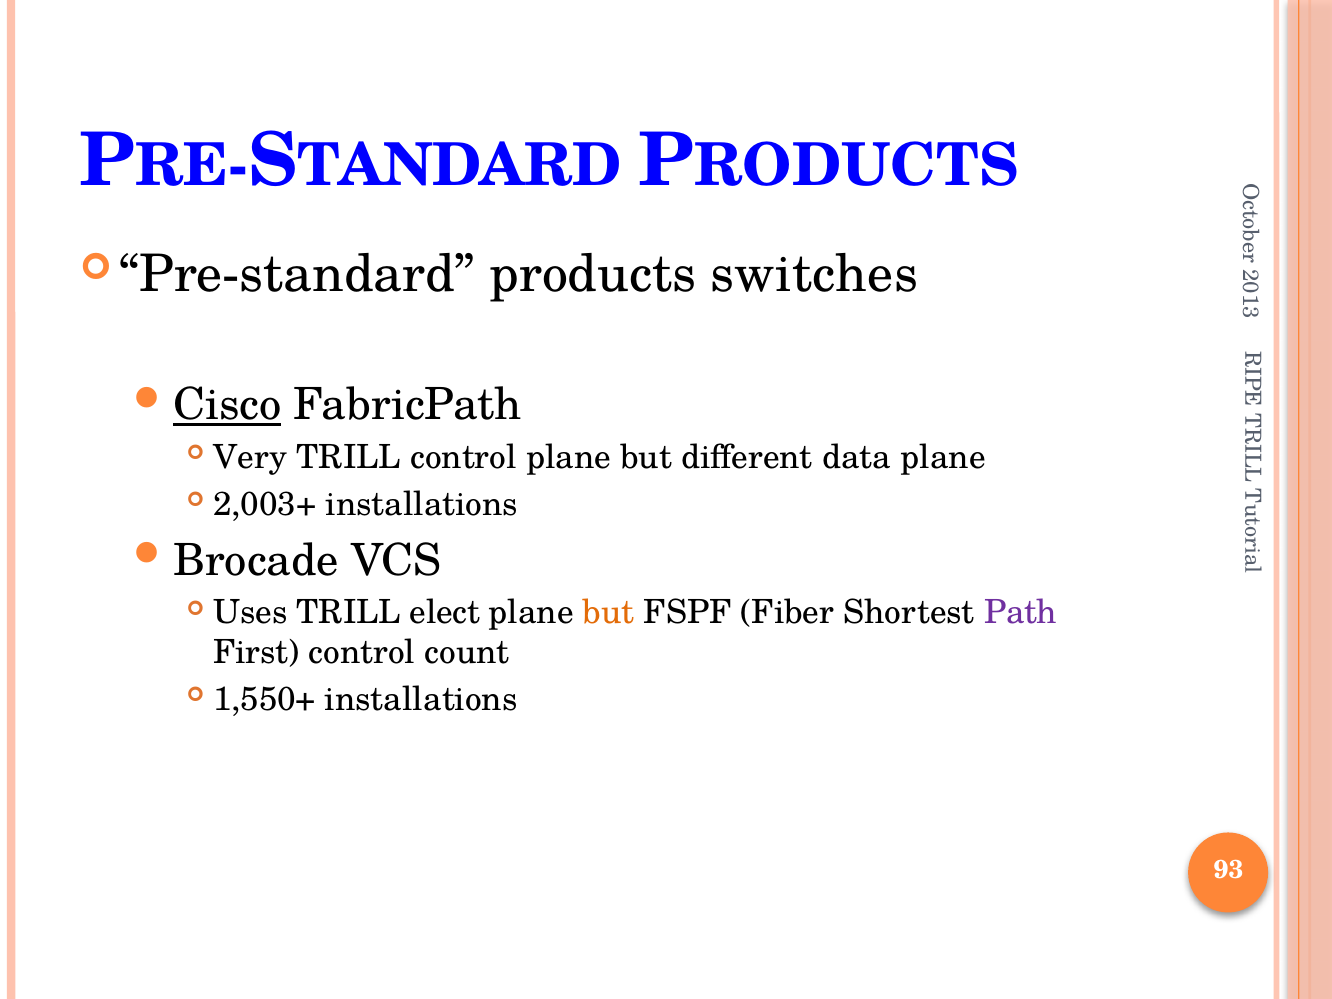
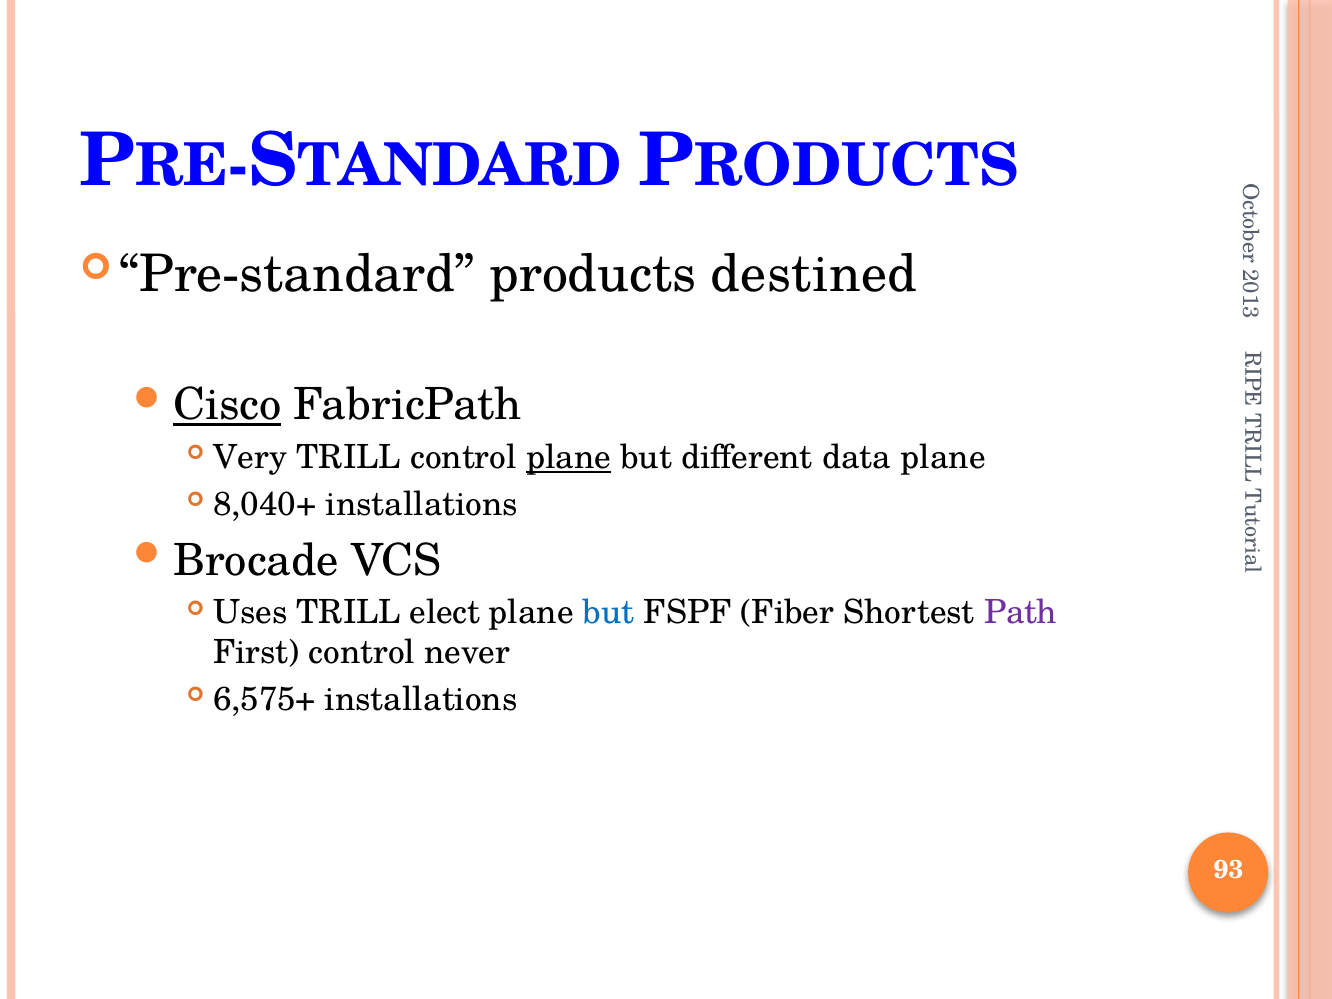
switches: switches -> destined
plane at (569, 458) underline: none -> present
2,003+: 2,003+ -> 8,040+
but at (609, 613) colour: orange -> blue
count: count -> never
1,550+: 1,550+ -> 6,575+
